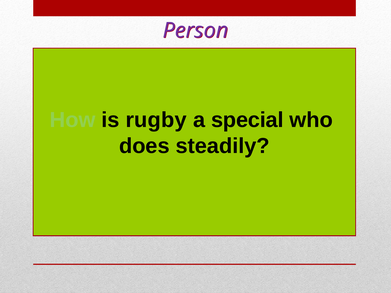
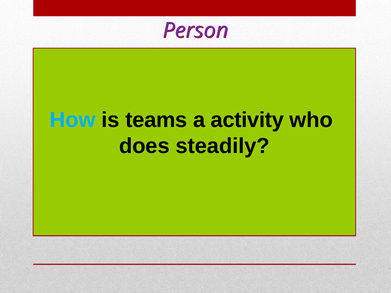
How colour: light green -> light blue
rugby: rugby -> teams
special: special -> activity
